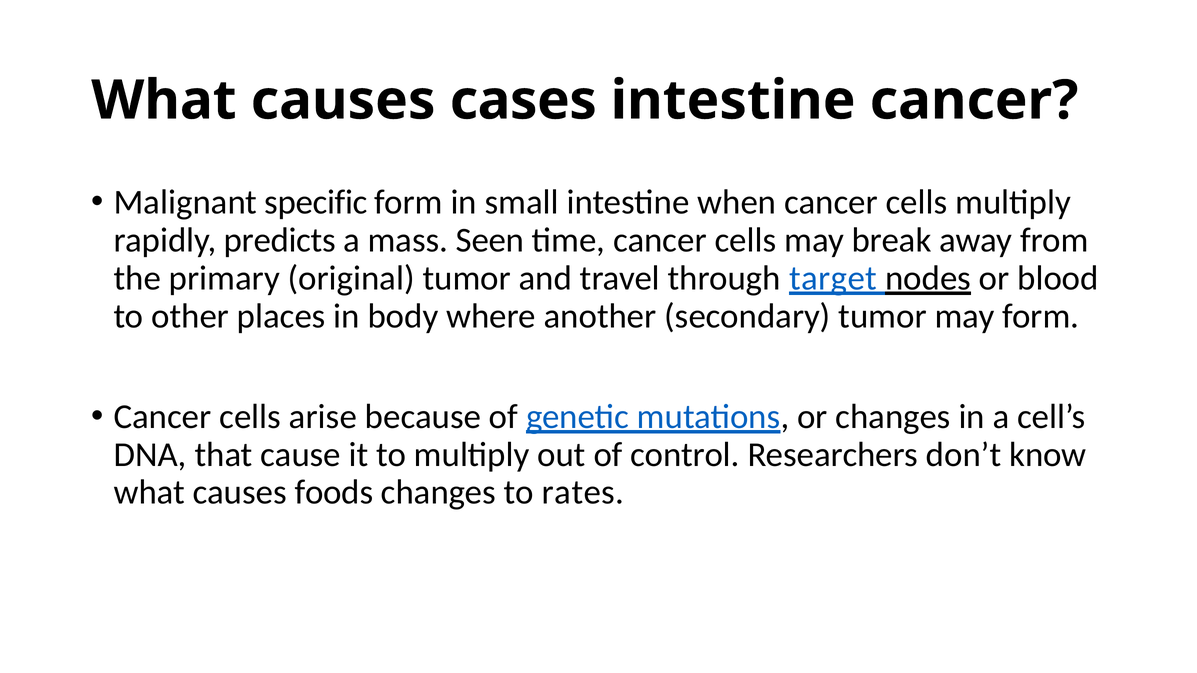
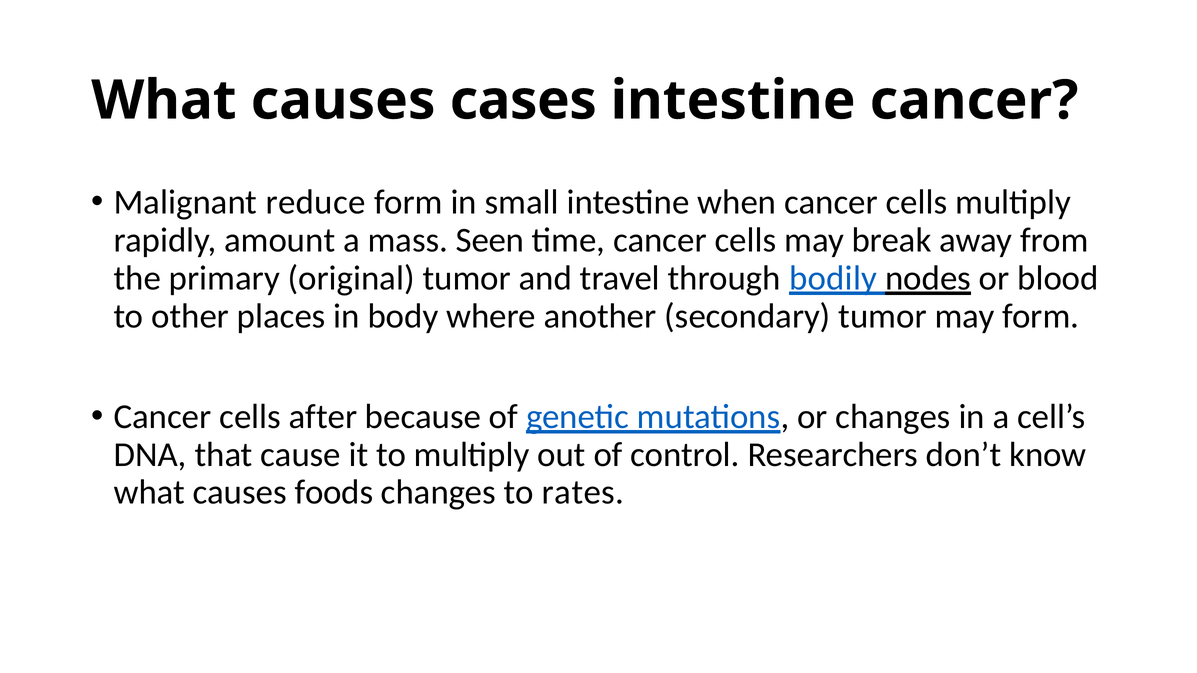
specific: specific -> reduce
predicts: predicts -> amount
target: target -> bodily
arise: arise -> after
